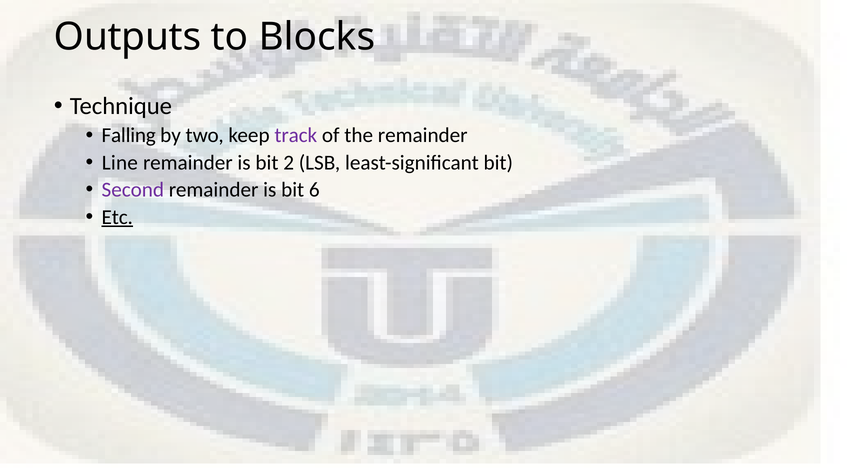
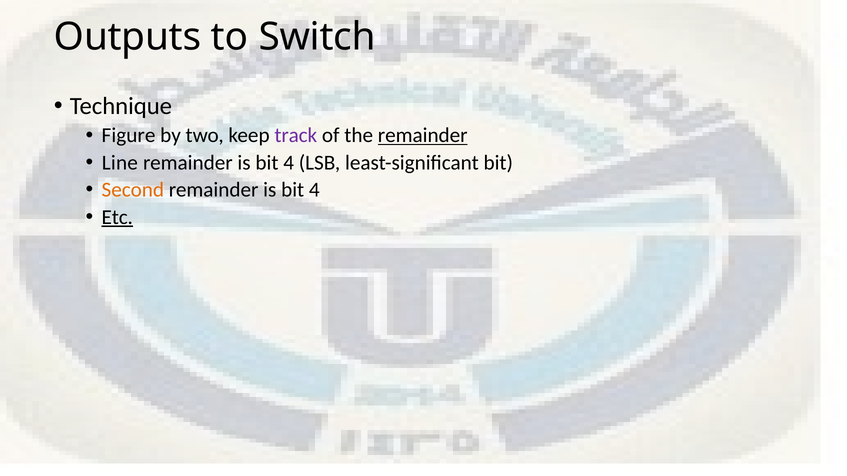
Blocks: Blocks -> Switch
Falling: Falling -> Figure
remainder at (423, 135) underline: none -> present
2 at (289, 163): 2 -> 4
Second colour: purple -> orange
6 at (314, 190): 6 -> 4
